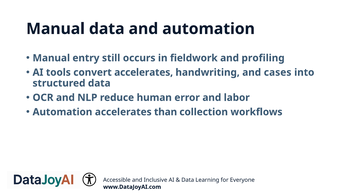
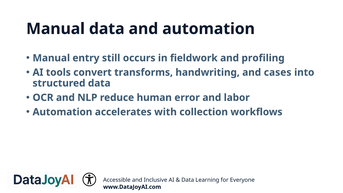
convert accelerates: accelerates -> transforms
than: than -> with
